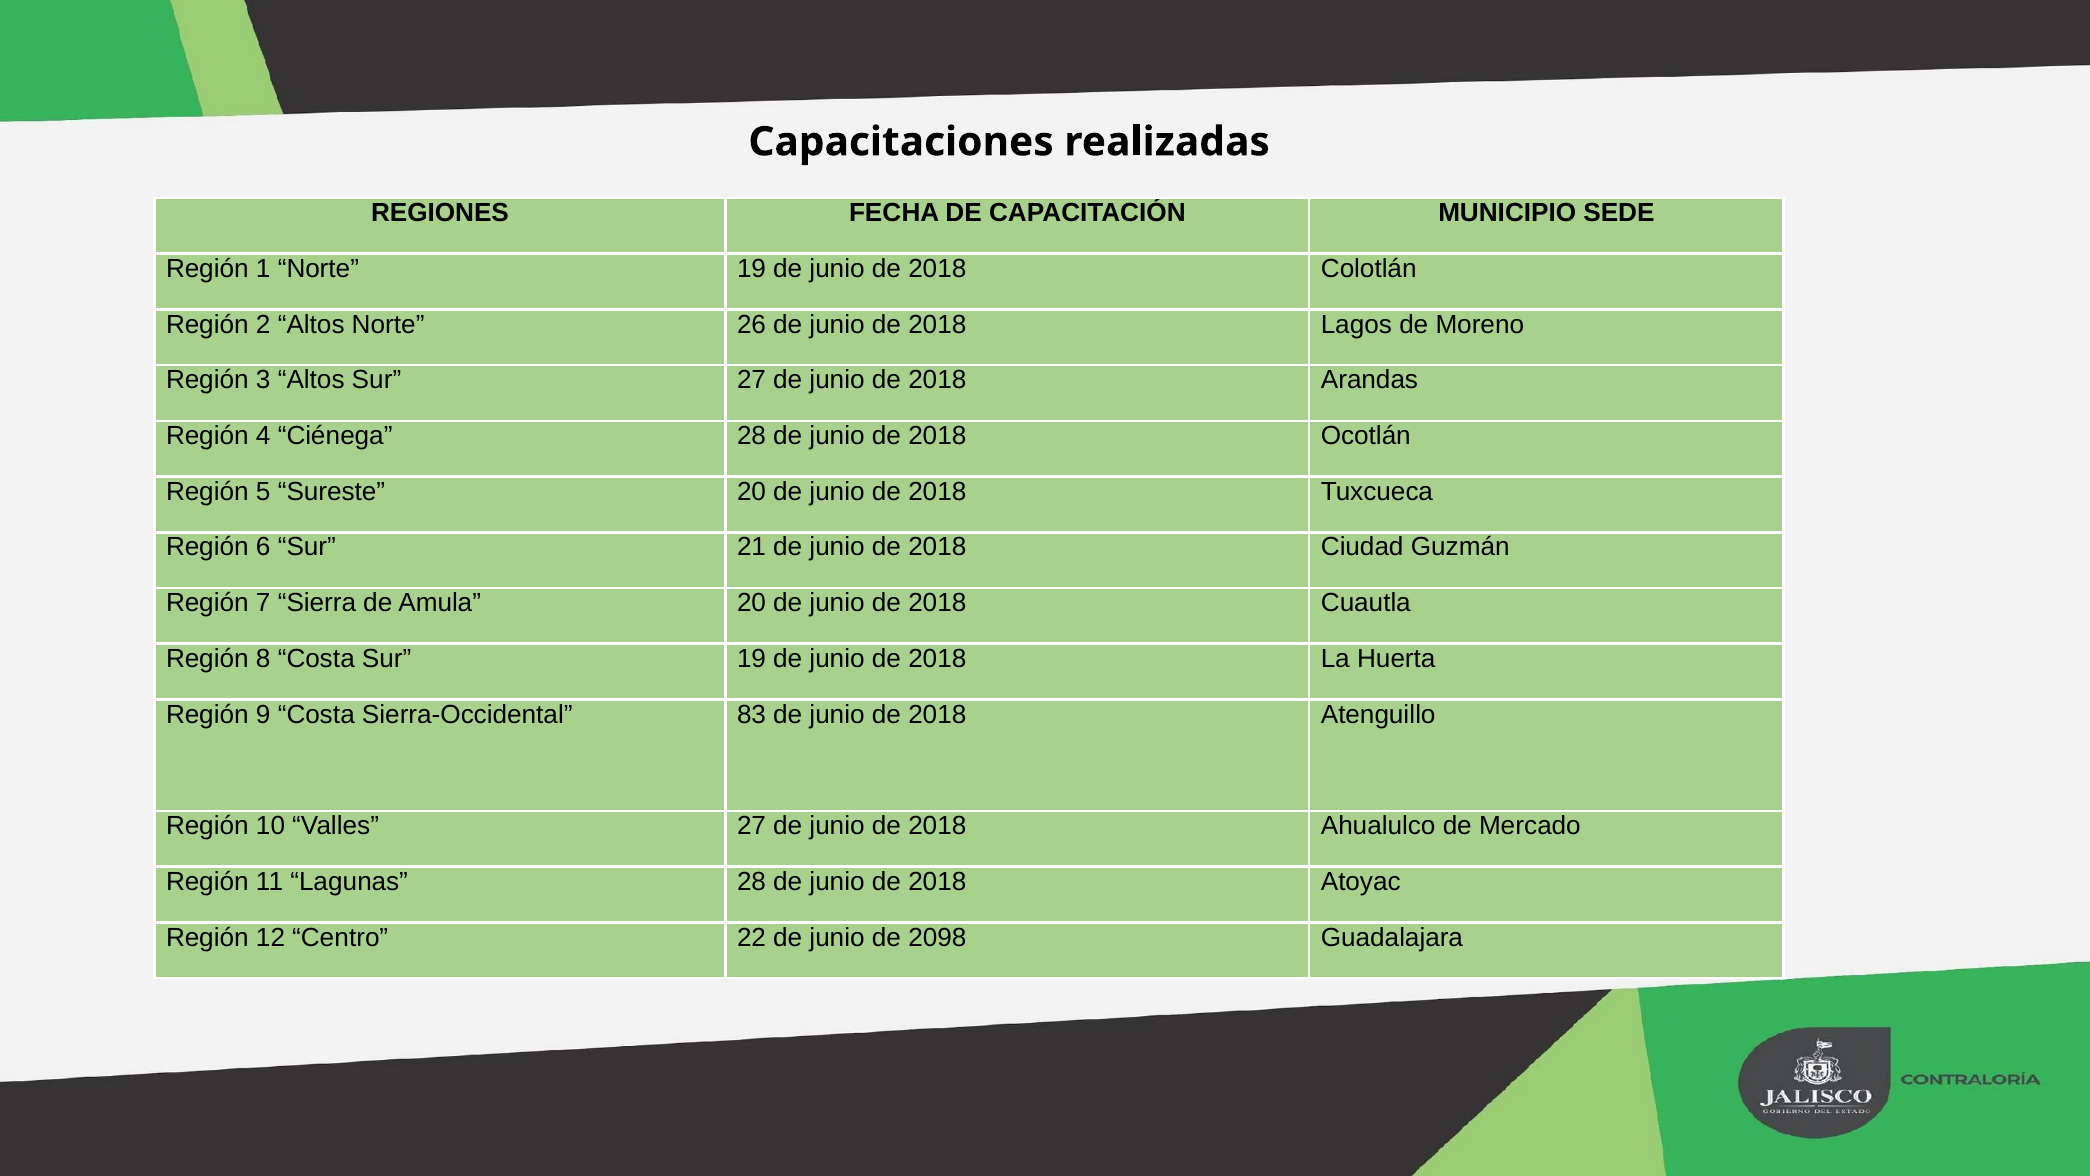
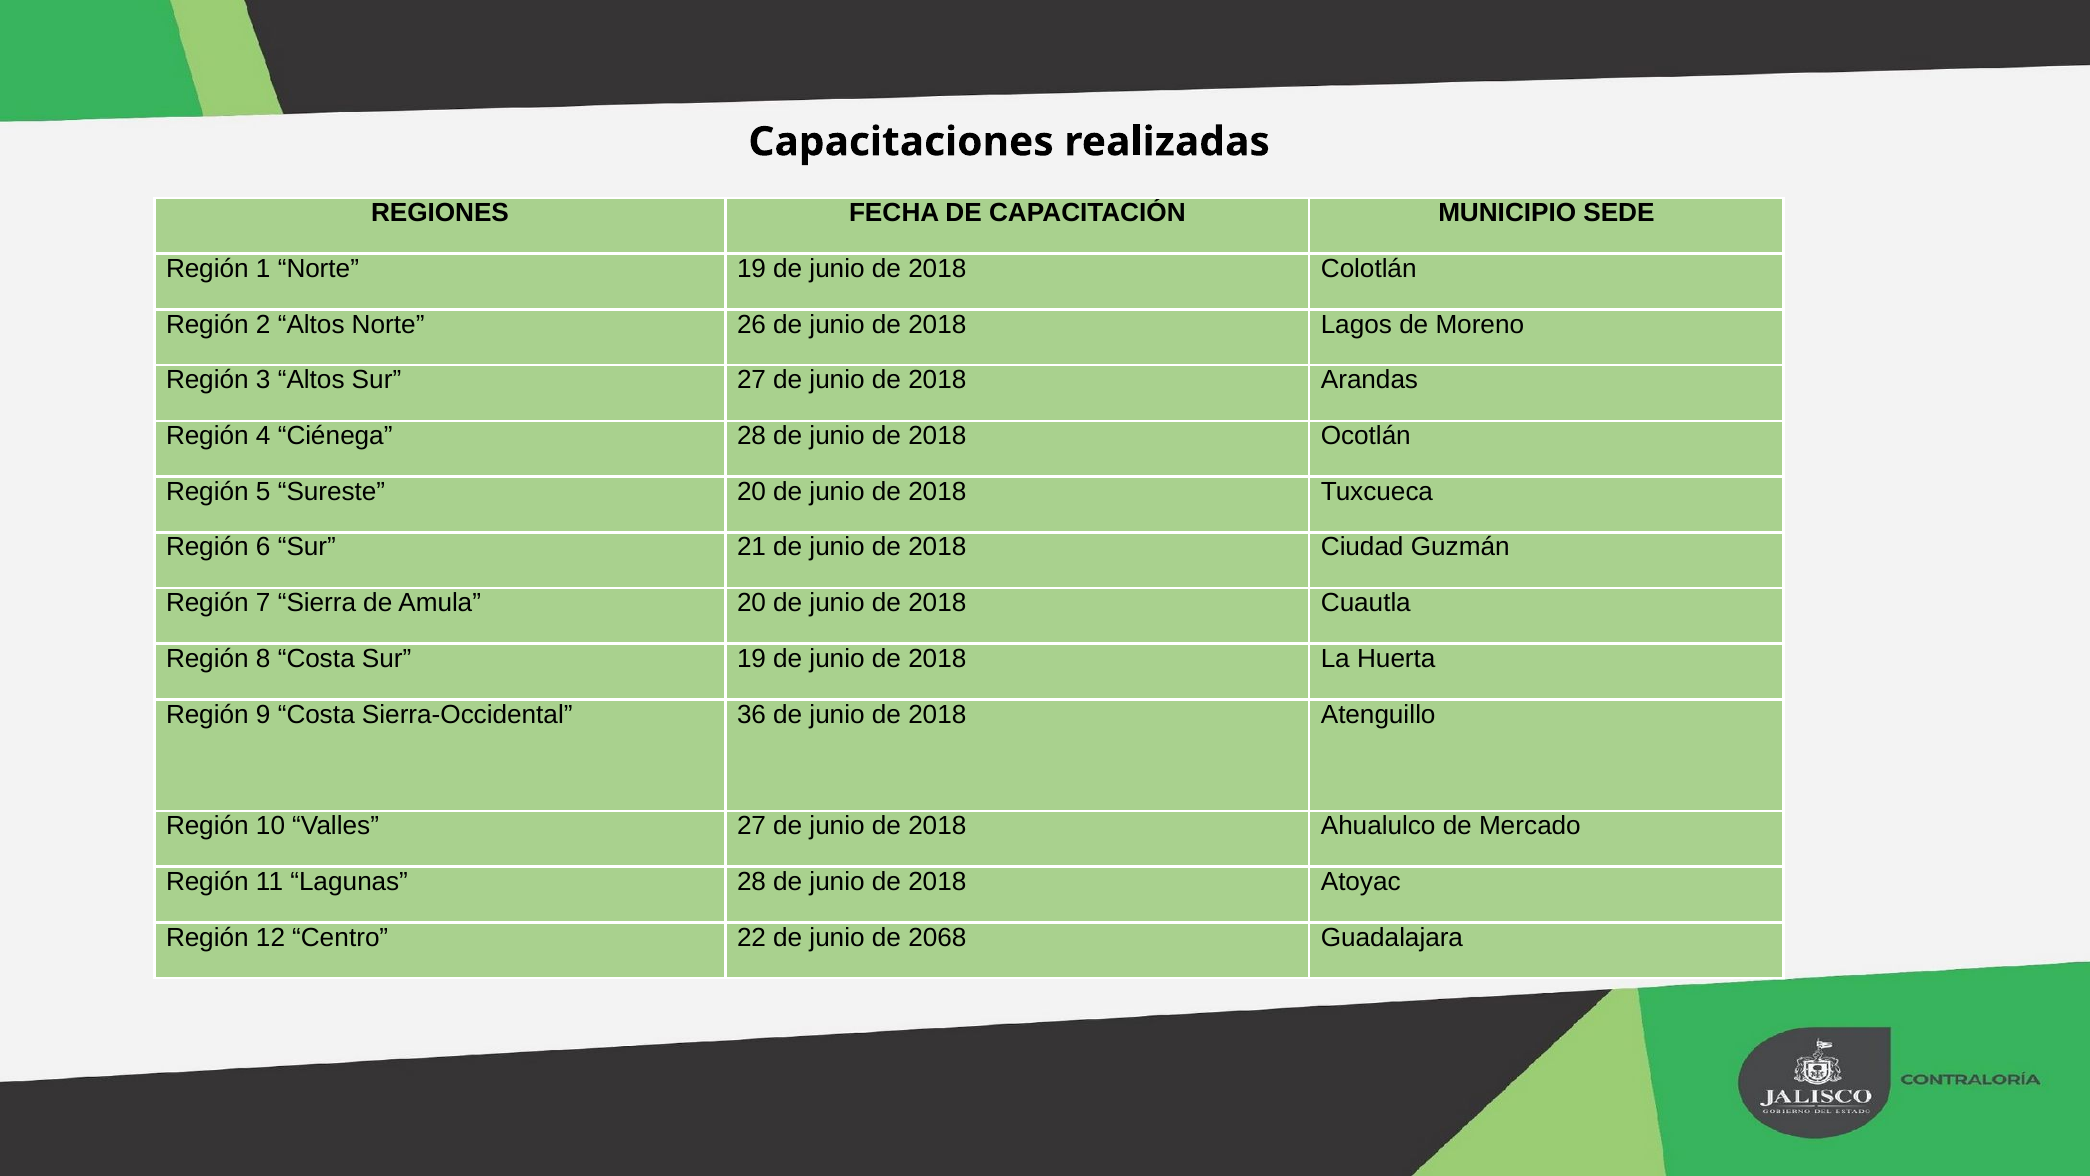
83: 83 -> 36
2098: 2098 -> 2068
